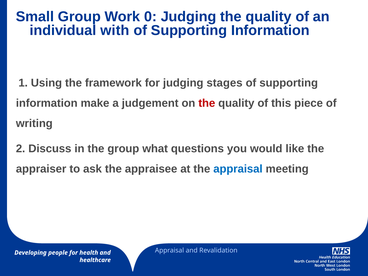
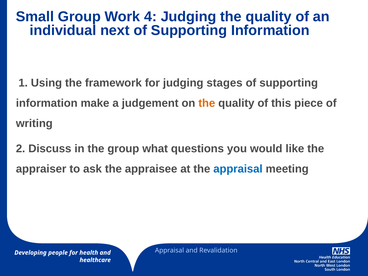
0: 0 -> 4
with: with -> next
the at (207, 103) colour: red -> orange
